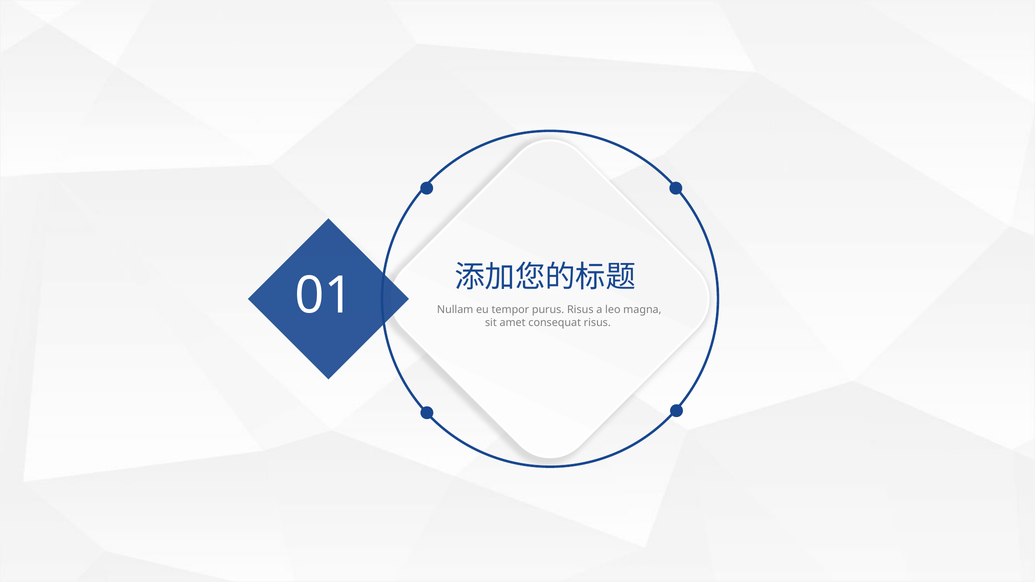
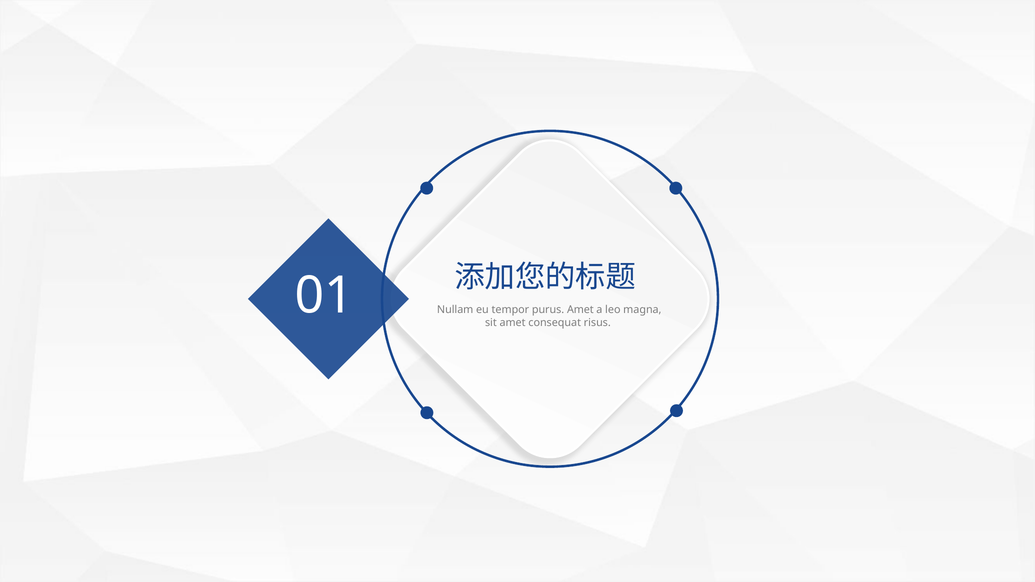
purus Risus: Risus -> Amet
